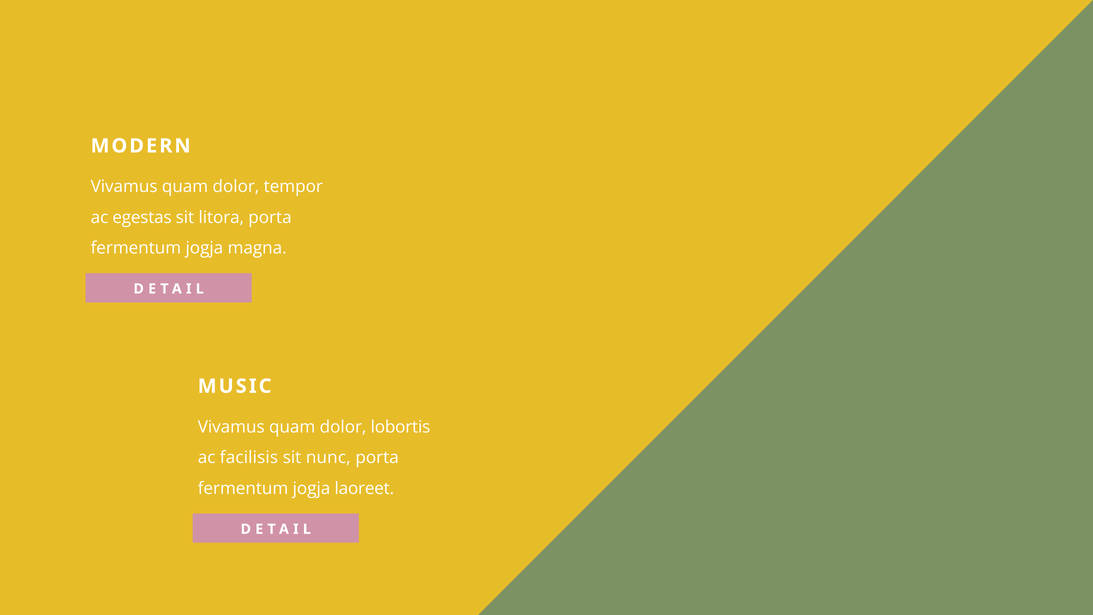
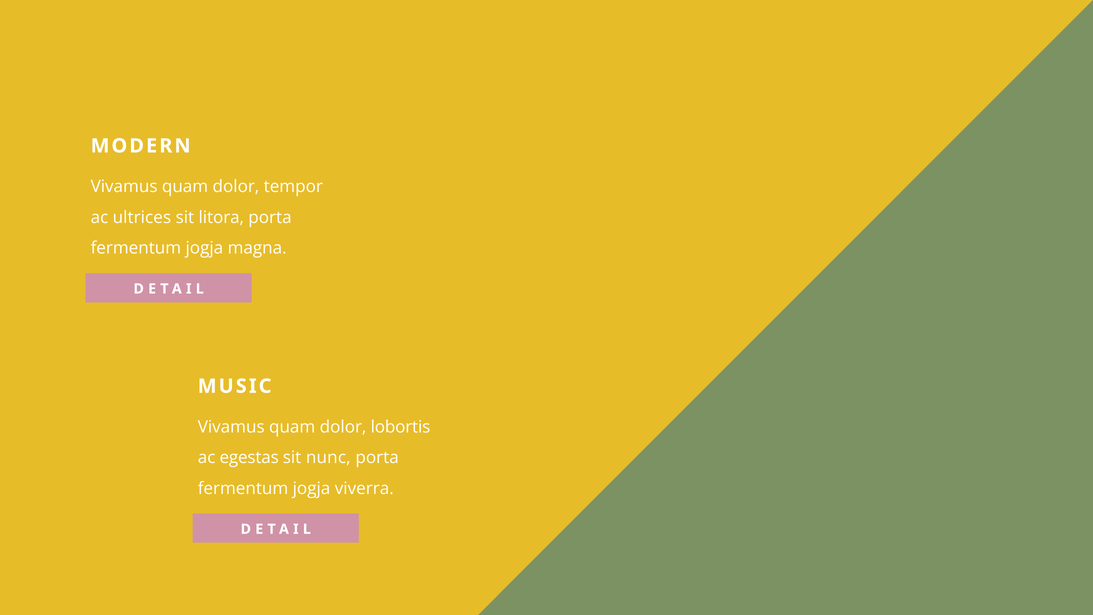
egestas: egestas -> ultrices
facilisis: facilisis -> egestas
laoreet: laoreet -> viverra
